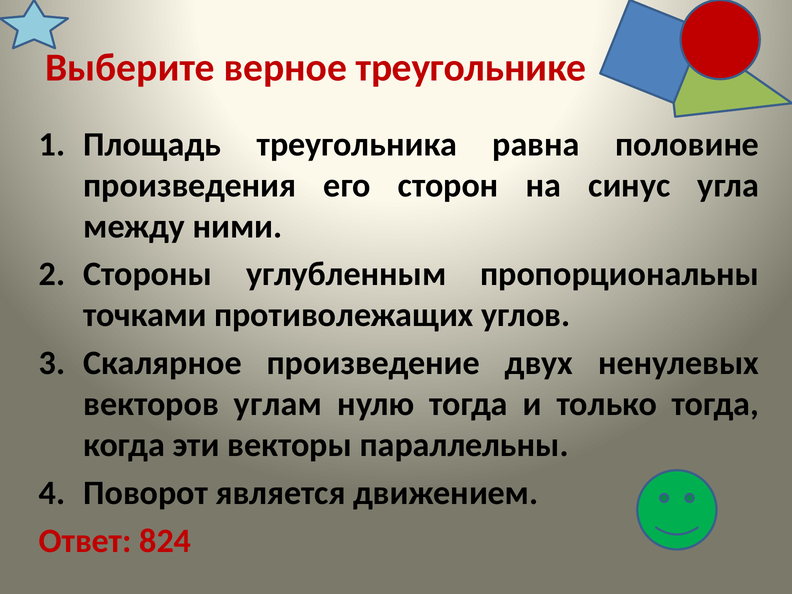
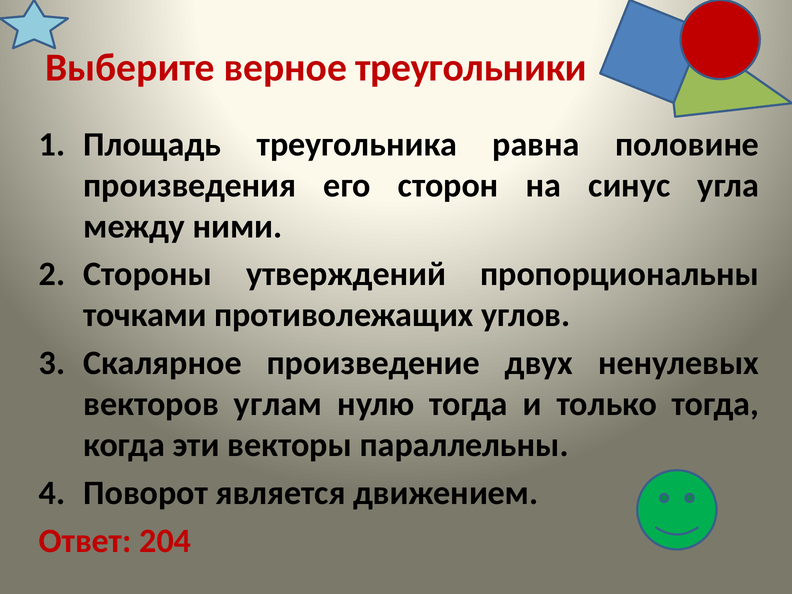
треугольнике: треугольнике -> треугольники
углубленным: углубленным -> утверждений
824: 824 -> 204
